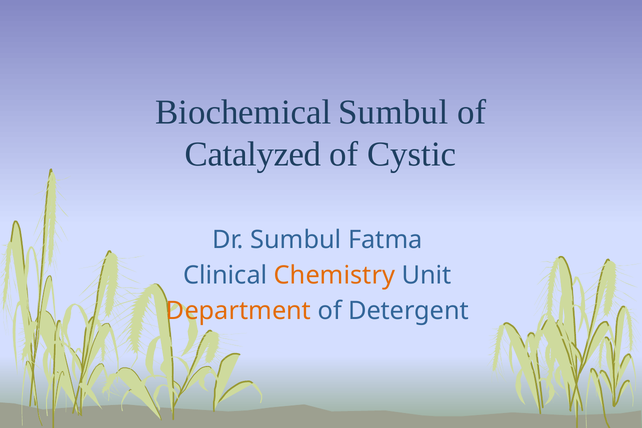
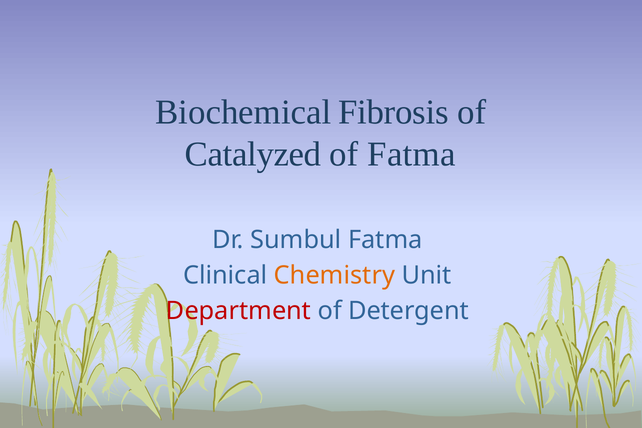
Biochemical Sumbul: Sumbul -> Fibrosis
of Cystic: Cystic -> Fatma
Department colour: orange -> red
